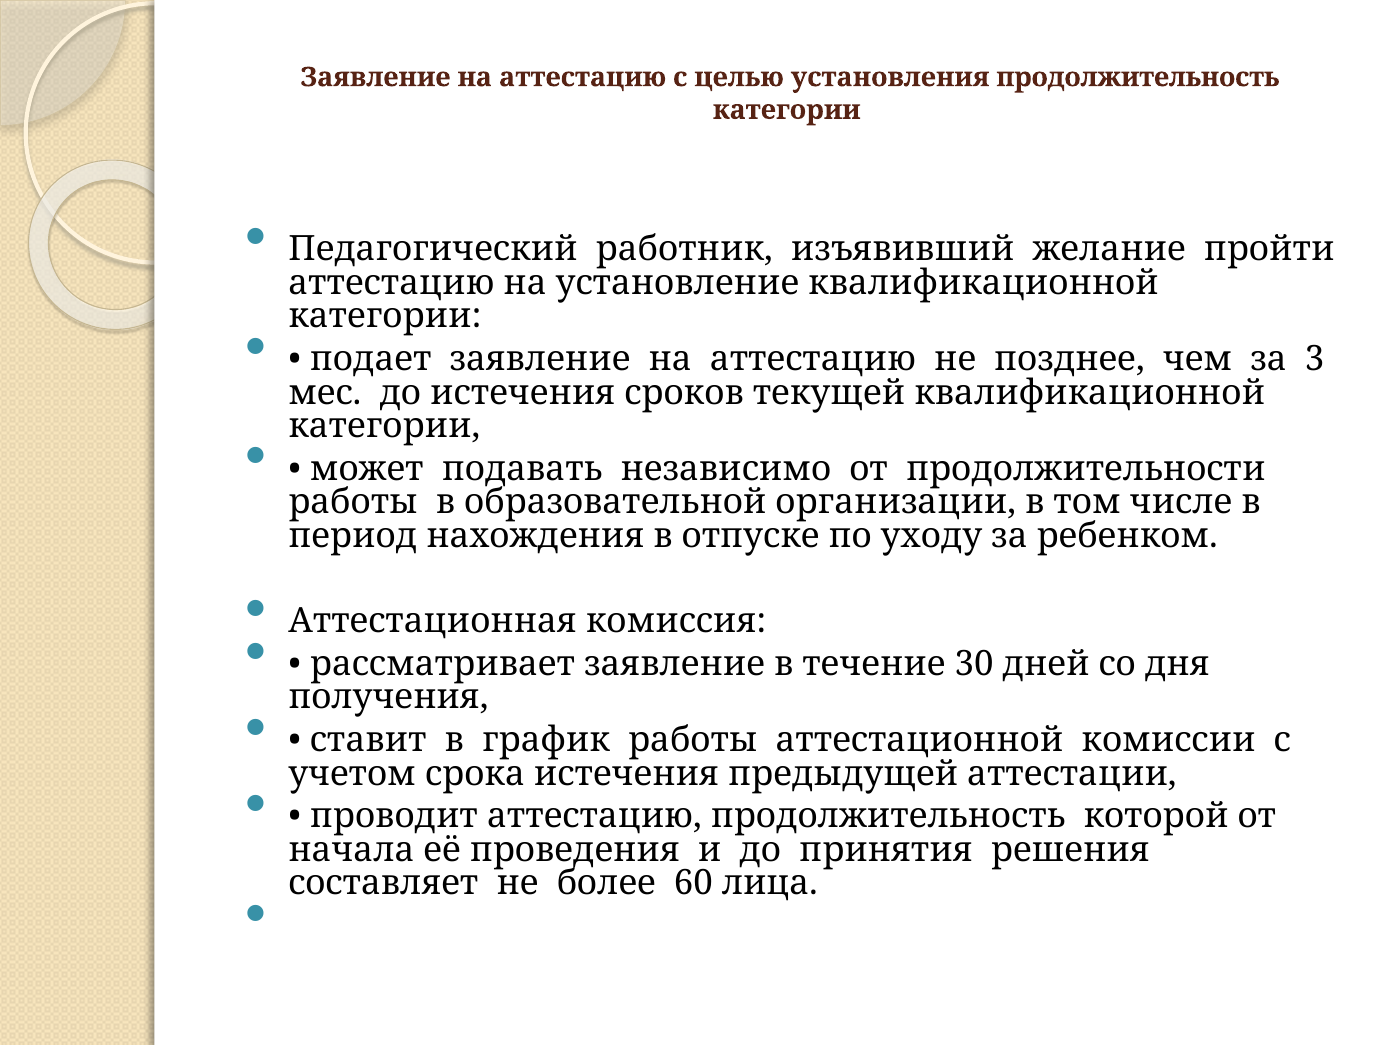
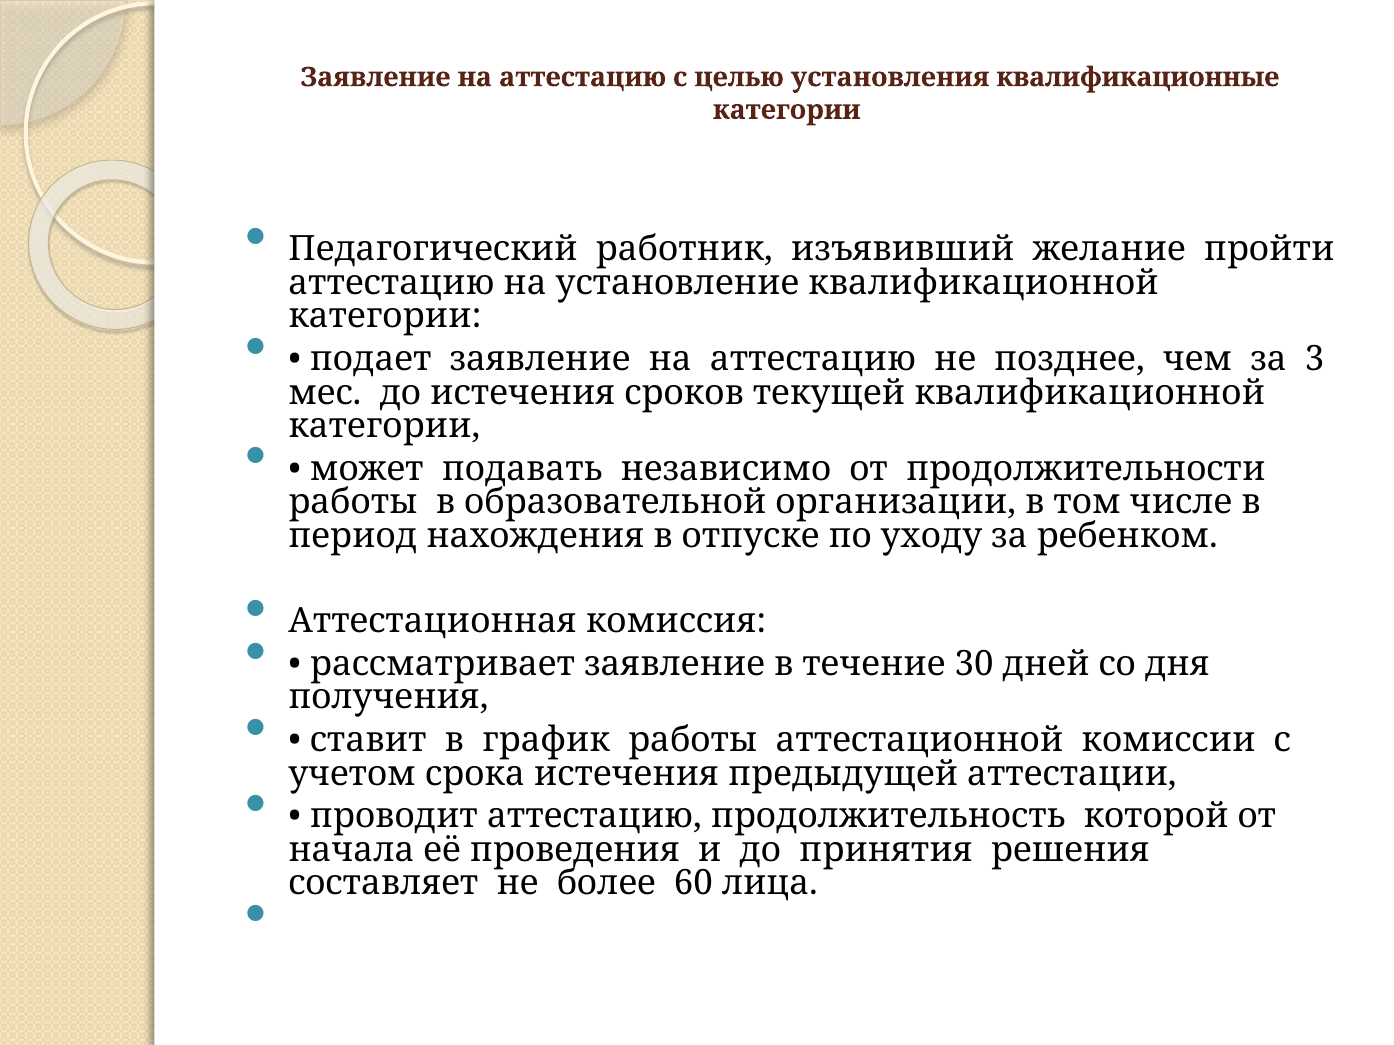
установления продолжительность: продолжительность -> квалификационные
